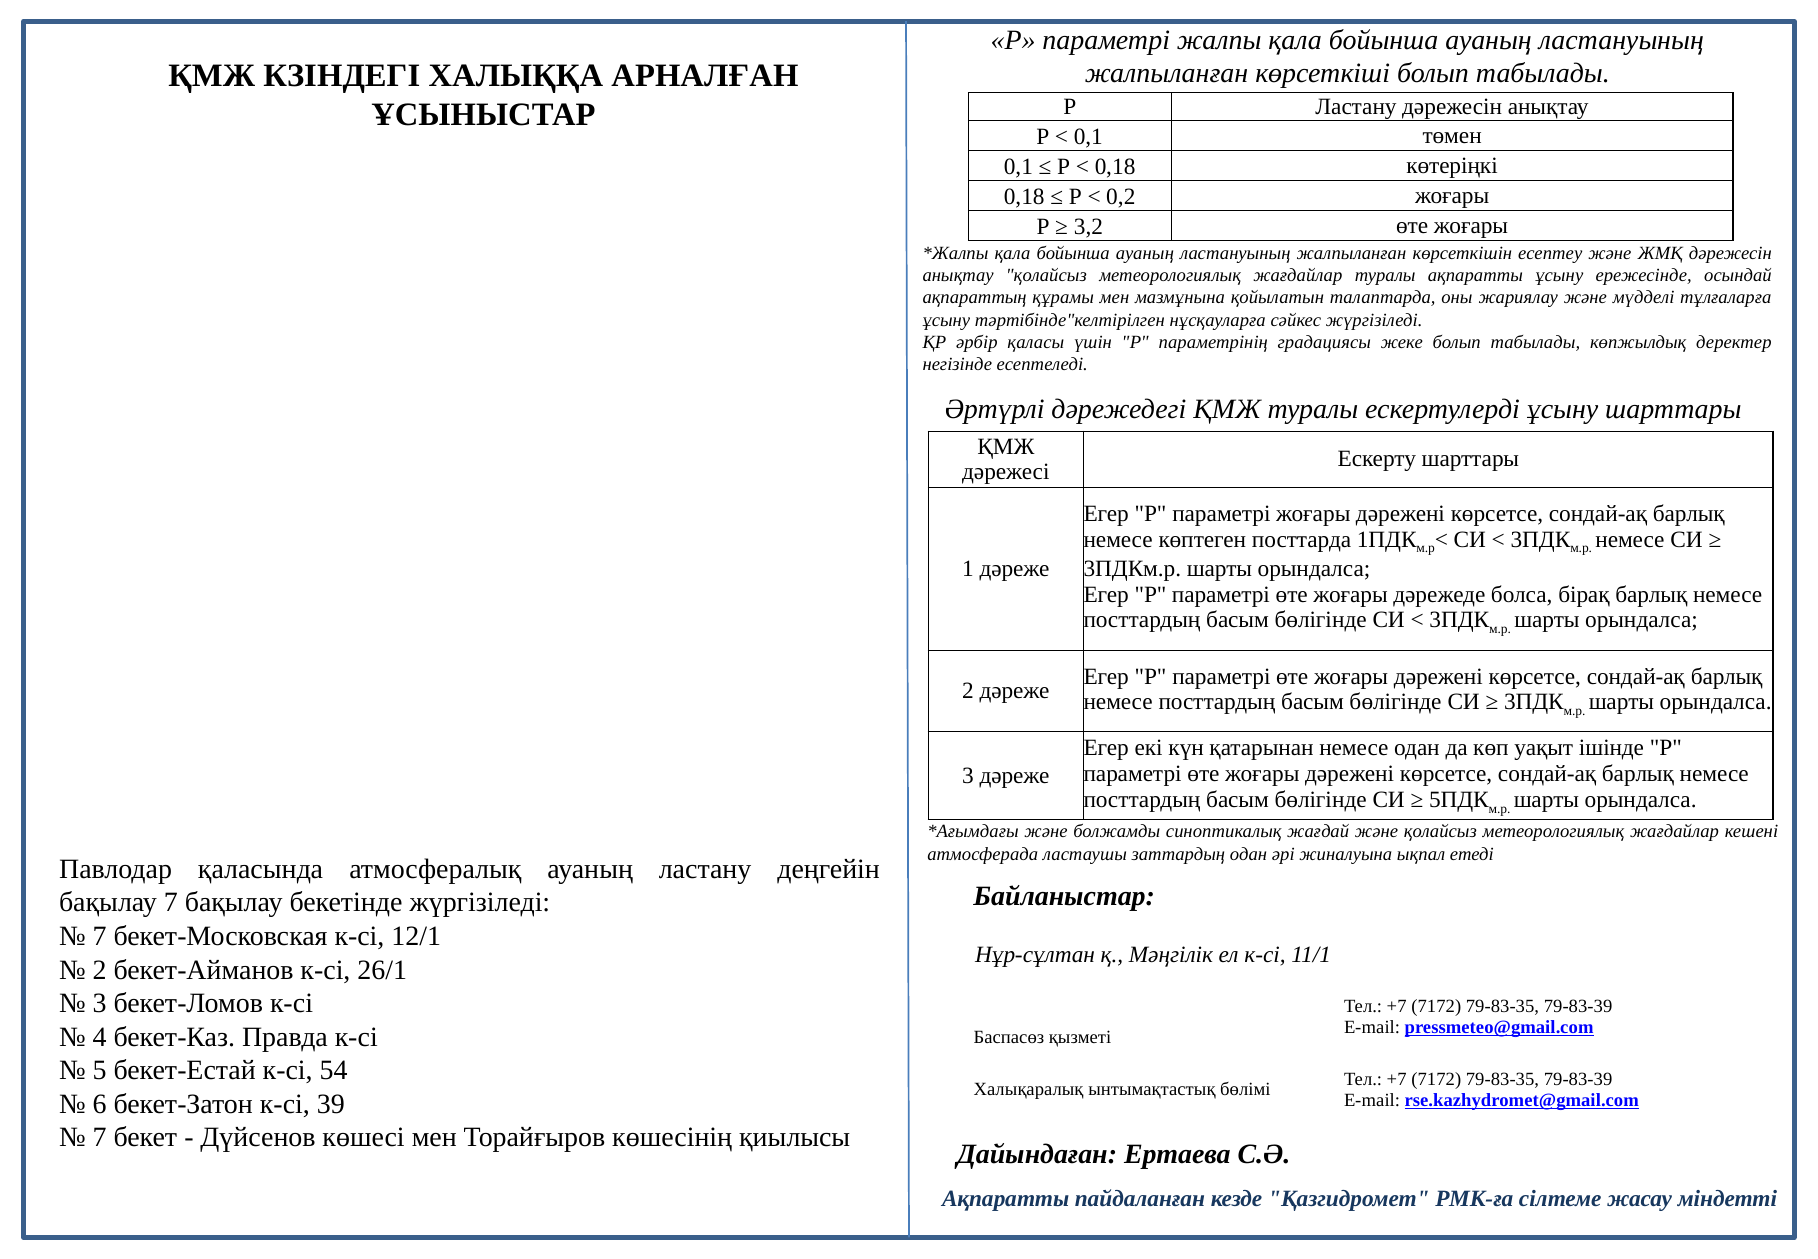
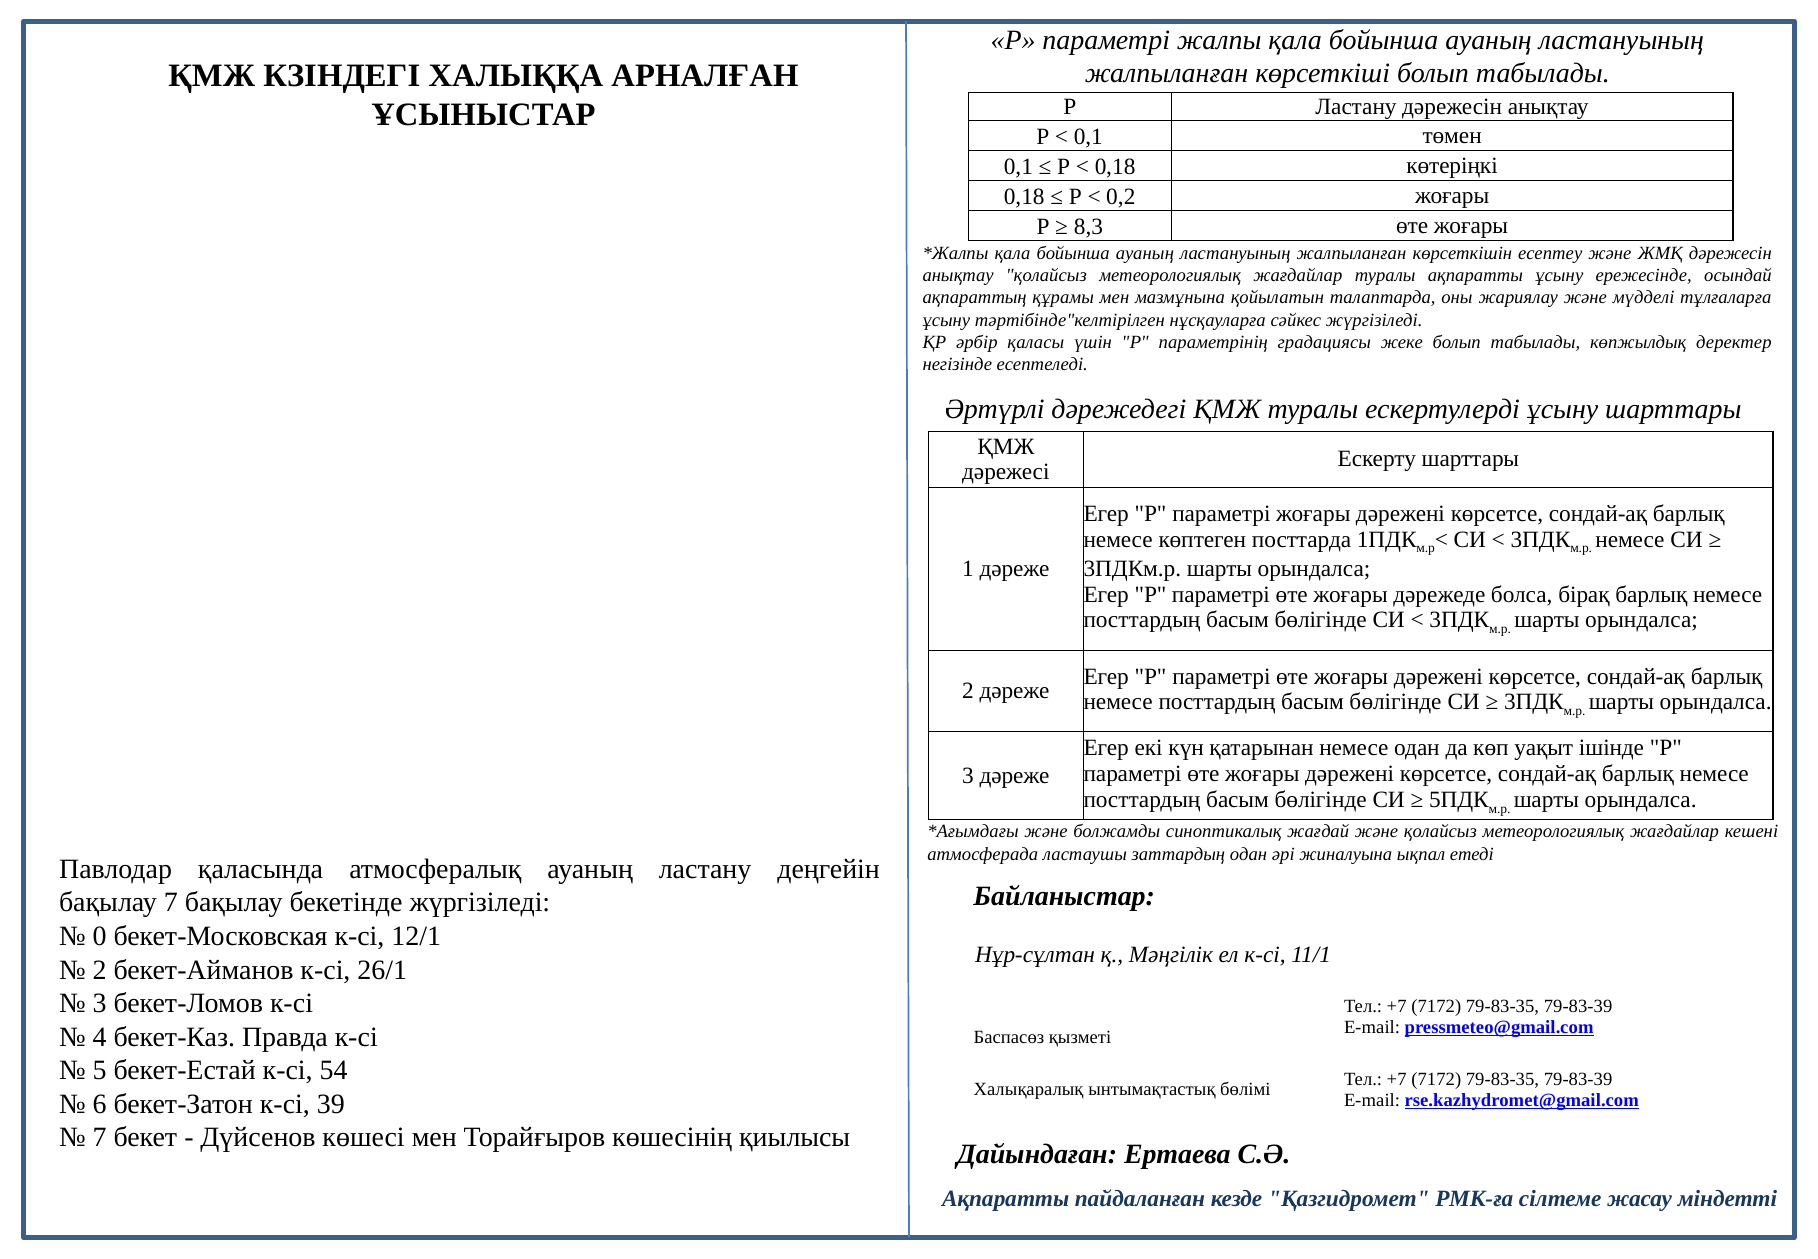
3,2: 3,2 -> 8,3
7 at (100, 936): 7 -> 0
